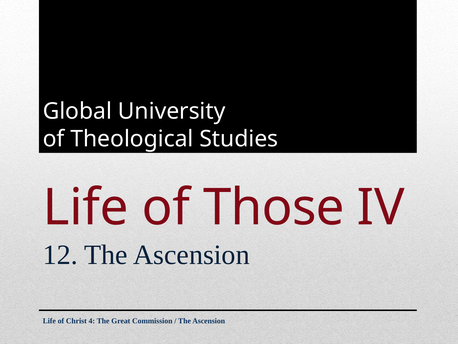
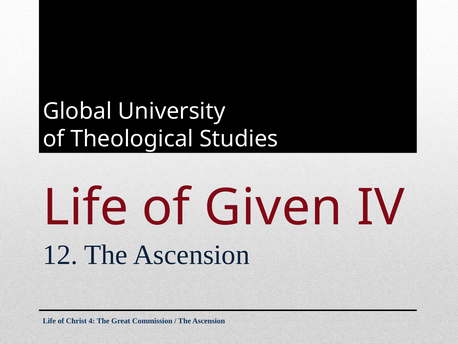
Those: Those -> Given
